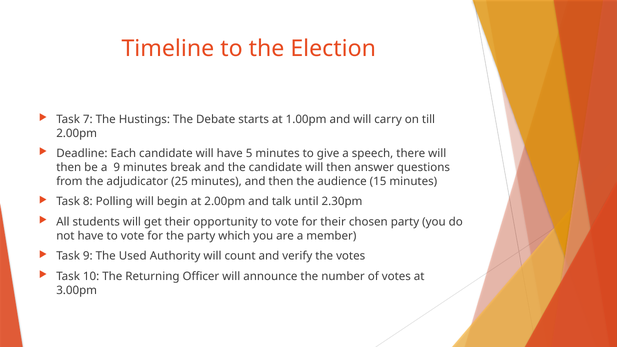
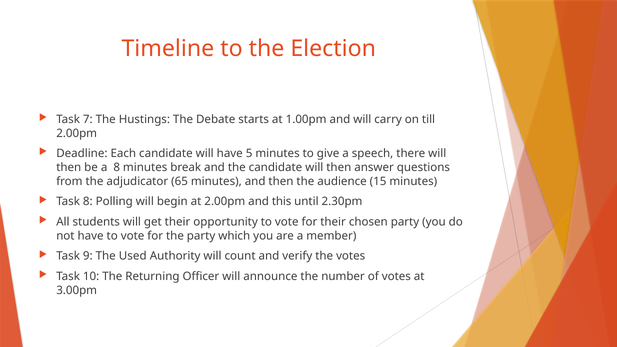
a 9: 9 -> 8
25: 25 -> 65
talk: talk -> this
